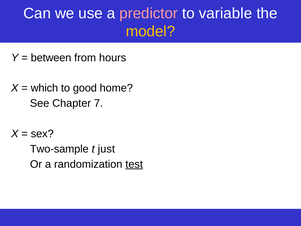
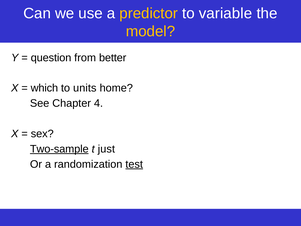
predictor colour: pink -> yellow
between: between -> question
hours: hours -> better
good: good -> units
7: 7 -> 4
Two-sample underline: none -> present
